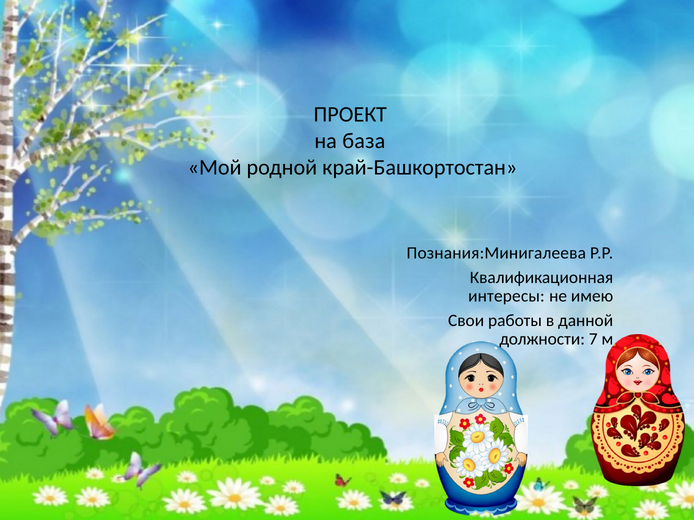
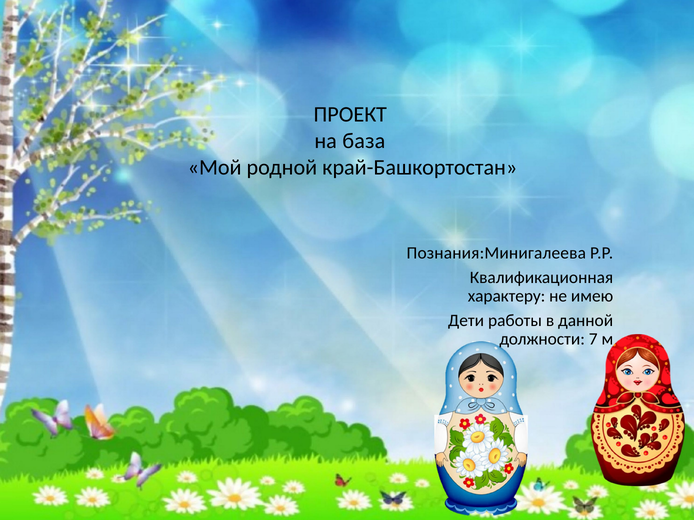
интересы: интересы -> характеру
Свои: Свои -> Дети
